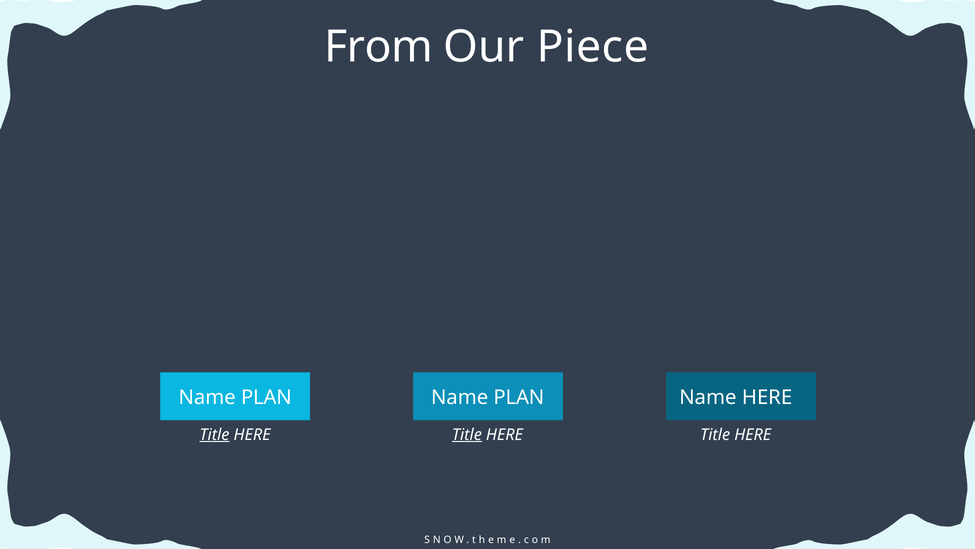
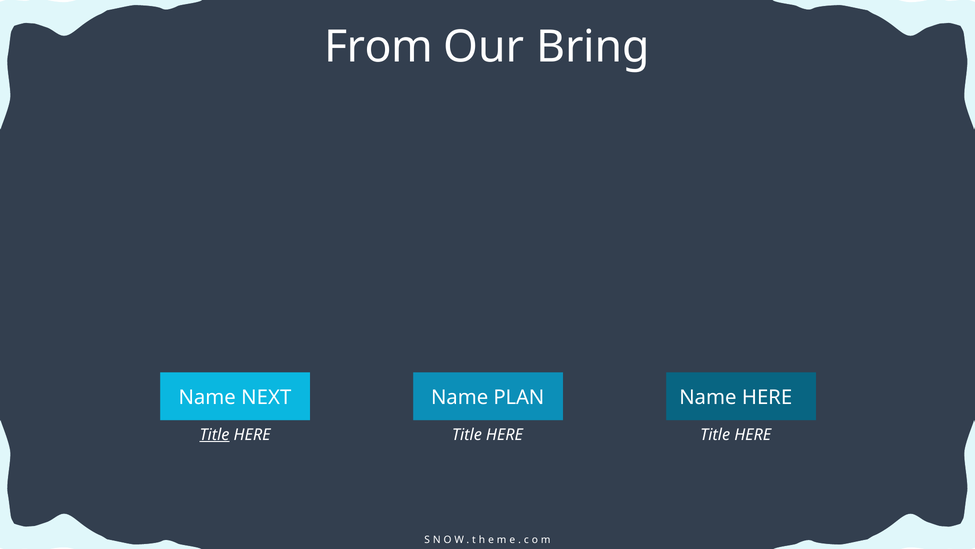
Piece: Piece -> Bring
PLAN at (266, 397): PLAN -> NEXT
Title at (467, 434) underline: present -> none
